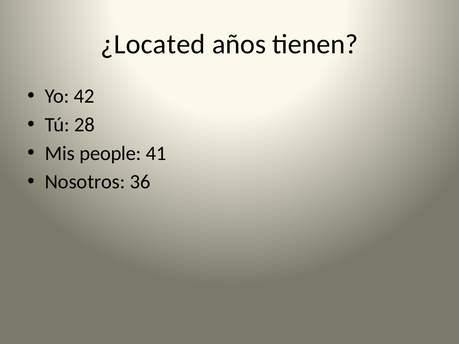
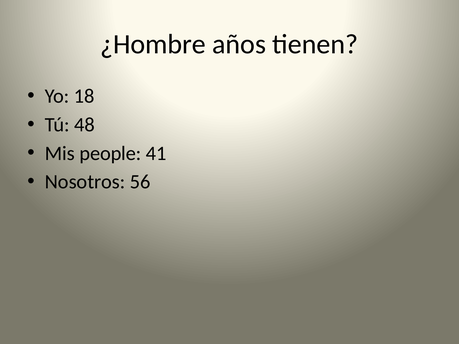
¿Located: ¿Located -> ¿Hombre
42: 42 -> 18
28: 28 -> 48
36: 36 -> 56
